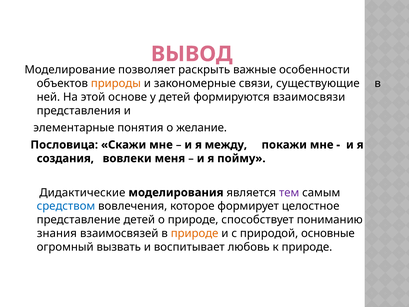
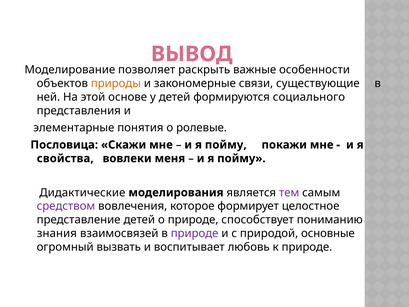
взаимосвязи: взаимосвязи -> социального
желание: желание -> ролевые
между at (226, 145): между -> пойму
создания: создания -> свойства
средством colour: blue -> purple
природе at (195, 233) colour: orange -> purple
